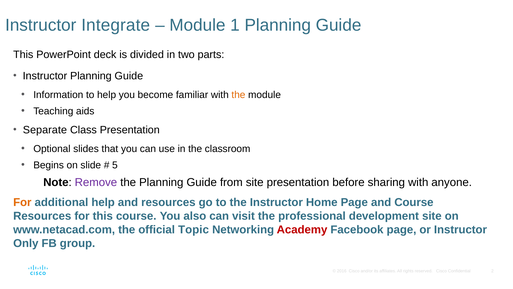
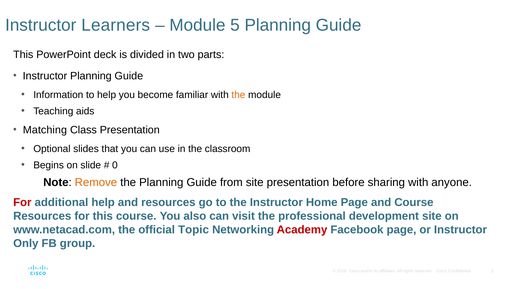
Integrate: Integrate -> Learners
1: 1 -> 5
Separate: Separate -> Matching
5: 5 -> 0
Remove colour: purple -> orange
For at (22, 202) colour: orange -> red
